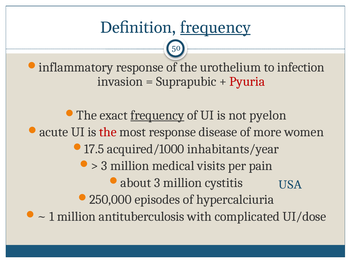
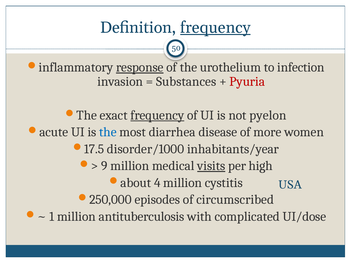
response at (140, 67) underline: none -> present
Suprapubic: Suprapubic -> Substances
the at (108, 132) colour: red -> blue
most response: response -> diarrhea
acquired/1000: acquired/1000 -> disorder/1000
3 at (104, 166): 3 -> 9
visits underline: none -> present
pain: pain -> high
3 at (157, 183): 3 -> 4
hypercalciuria: hypercalciuria -> circumscribed
